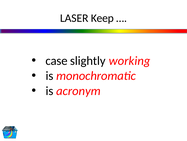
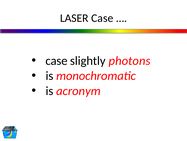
LASER Keep: Keep -> Case
working: working -> photons
